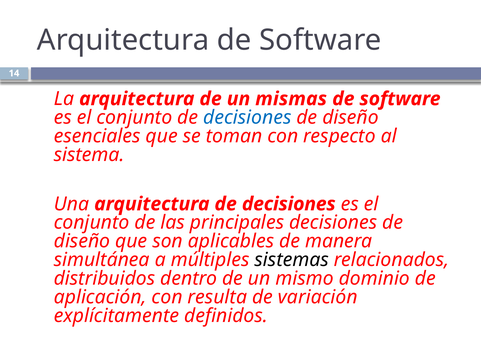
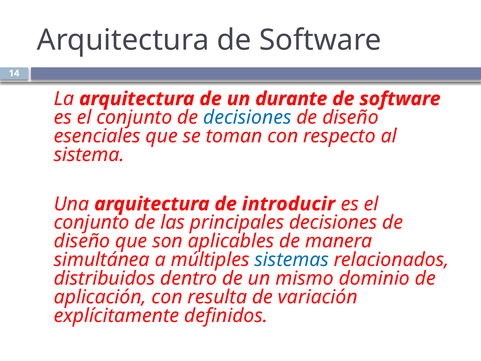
mismas: mismas -> durante
arquitectura de decisiones: decisiones -> introducir
sistemas colour: black -> blue
